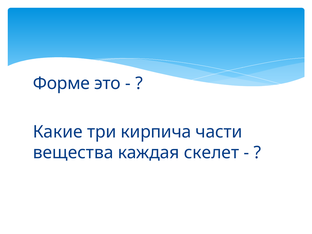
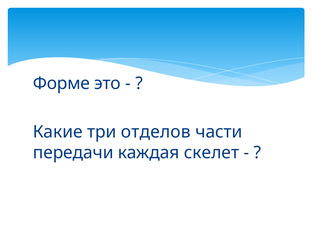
кирпича: кирпича -> отделов
вещества: вещества -> передачи
